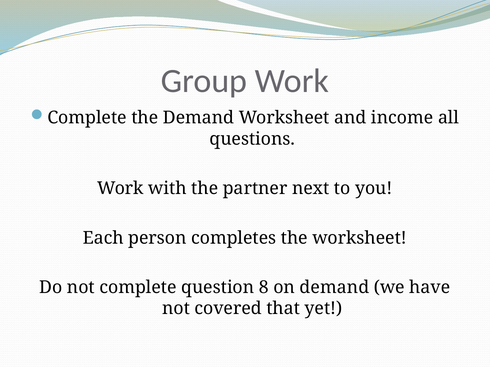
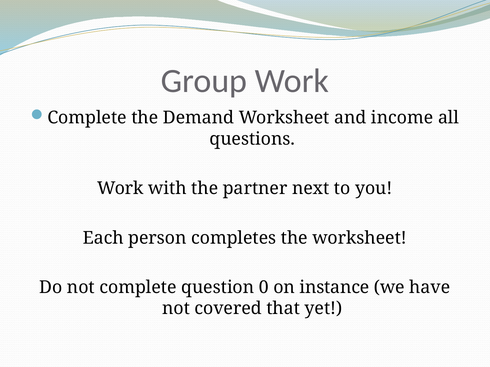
8: 8 -> 0
on demand: demand -> instance
